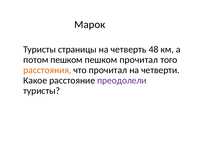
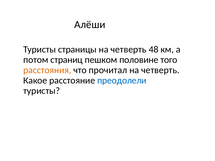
Марок: Марок -> Алёши
потом пешком: пешком -> страниц
пешком прочитал: прочитал -> половине
четверти at (160, 70): четверти -> четверть
преодолели colour: purple -> blue
